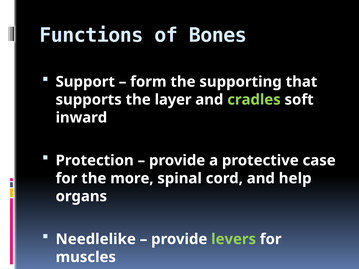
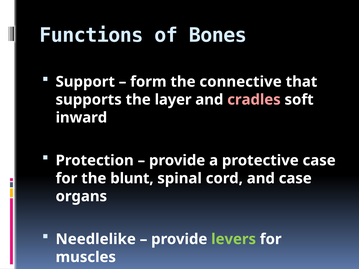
supporting: supporting -> connective
cradles colour: light green -> pink
more: more -> blunt
and help: help -> case
